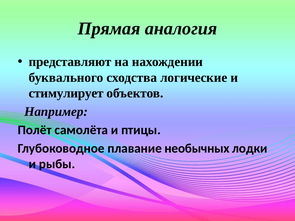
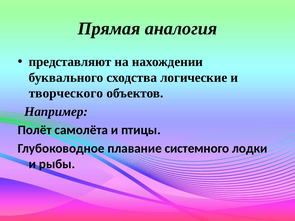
стимулирует: стимулирует -> творческого
необычных: необычных -> системного
